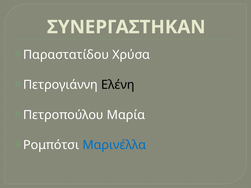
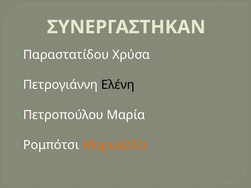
Μαρινέλλα colour: blue -> orange
